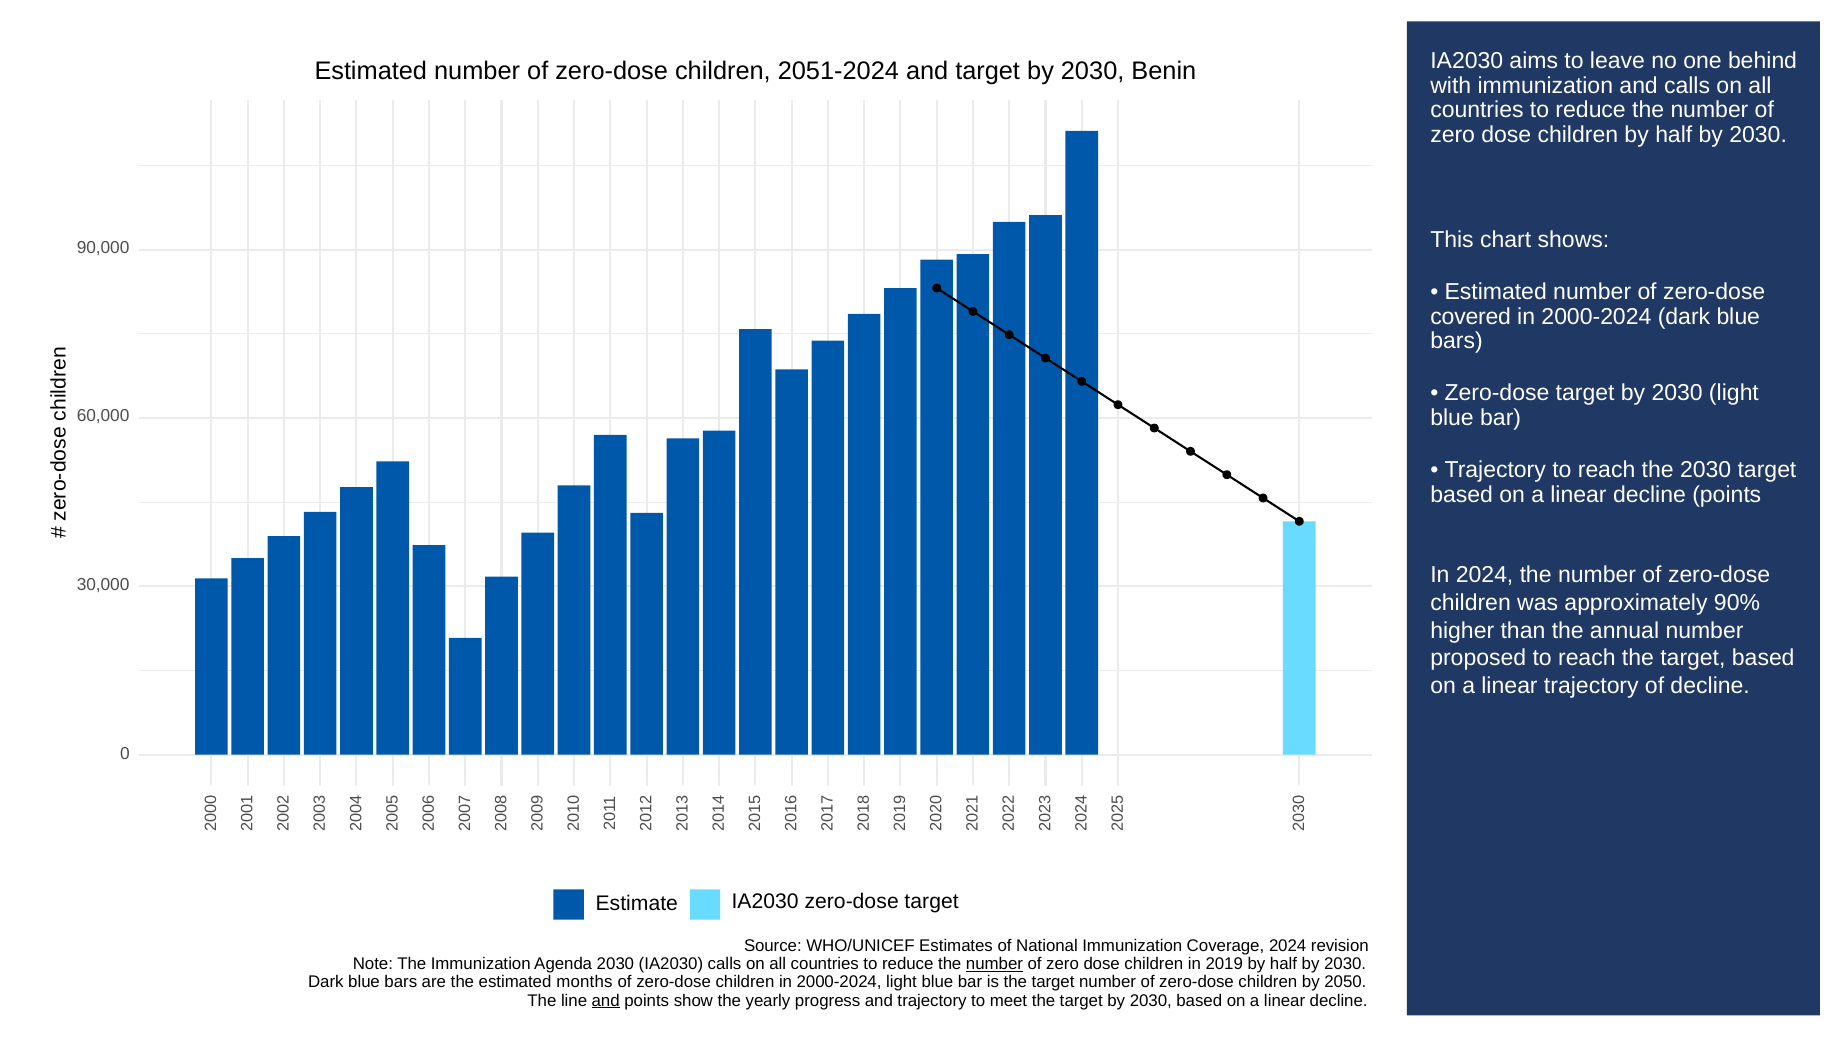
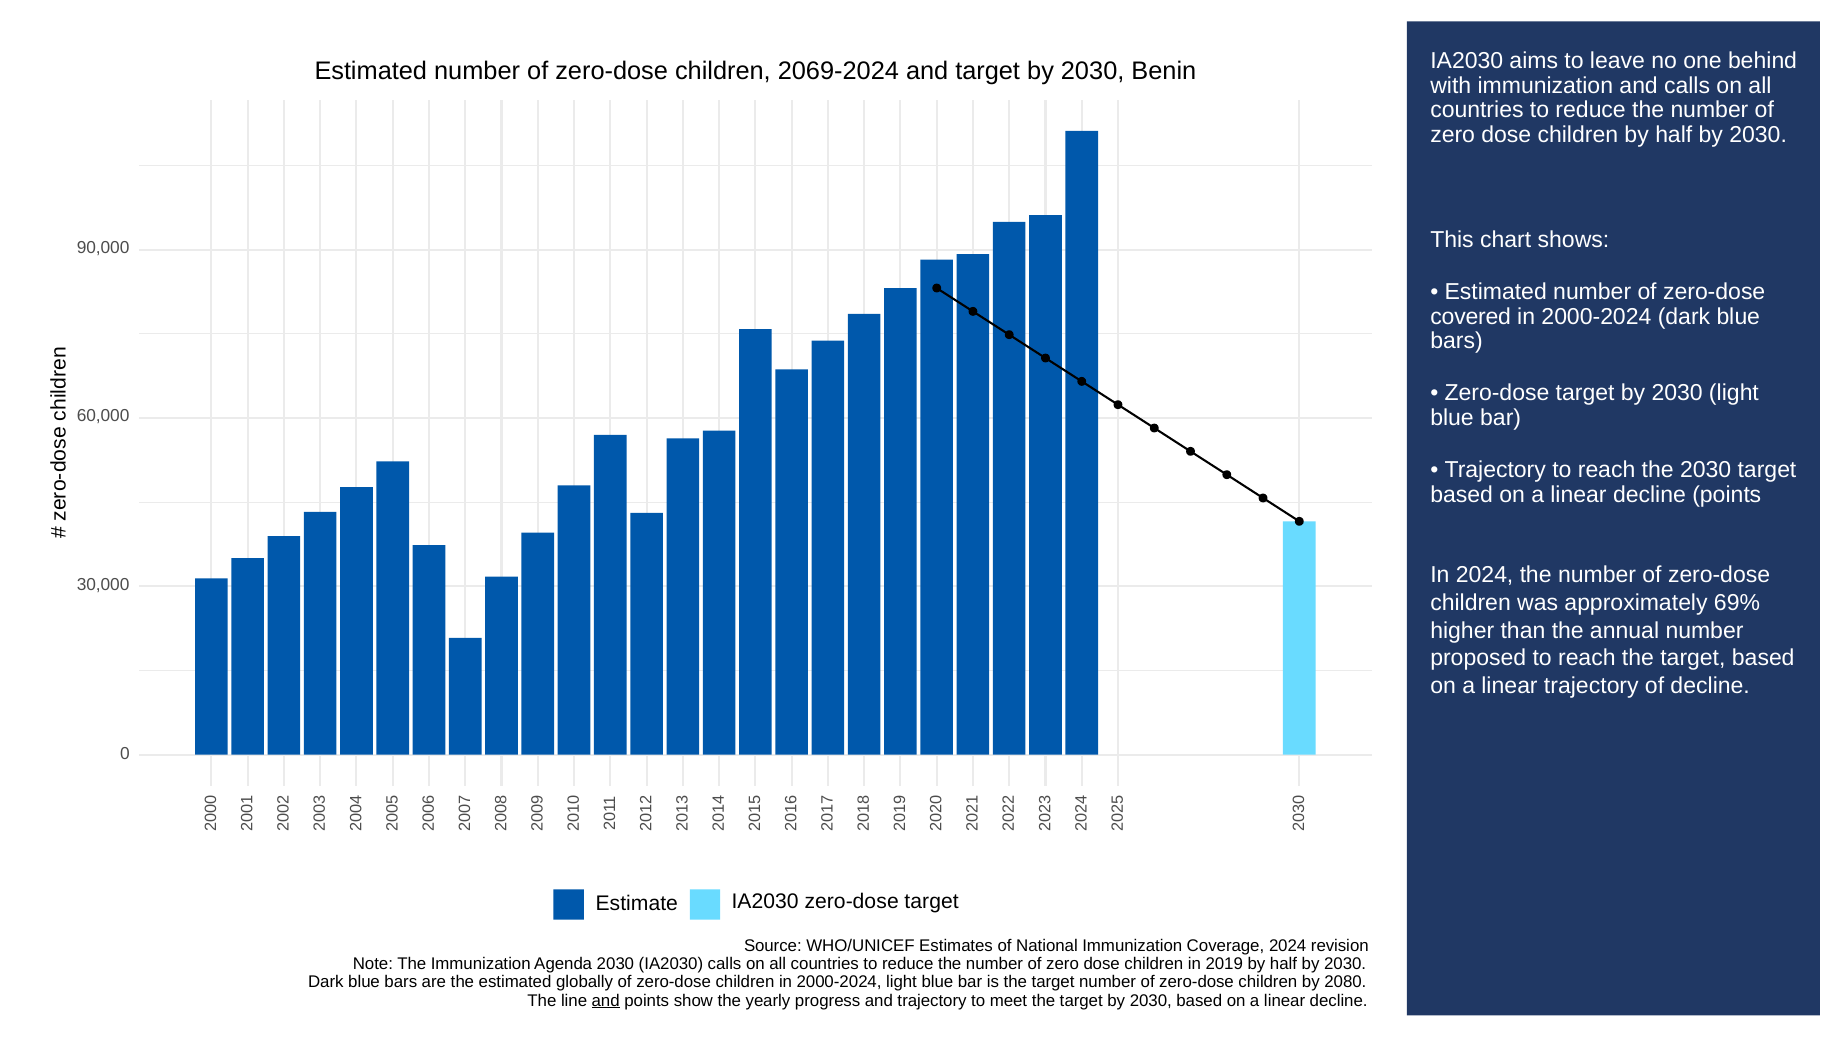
2051-2024: 2051-2024 -> 2069-2024
90%: 90% -> 69%
number at (995, 964) underline: present -> none
months: months -> globally
2050: 2050 -> 2080
